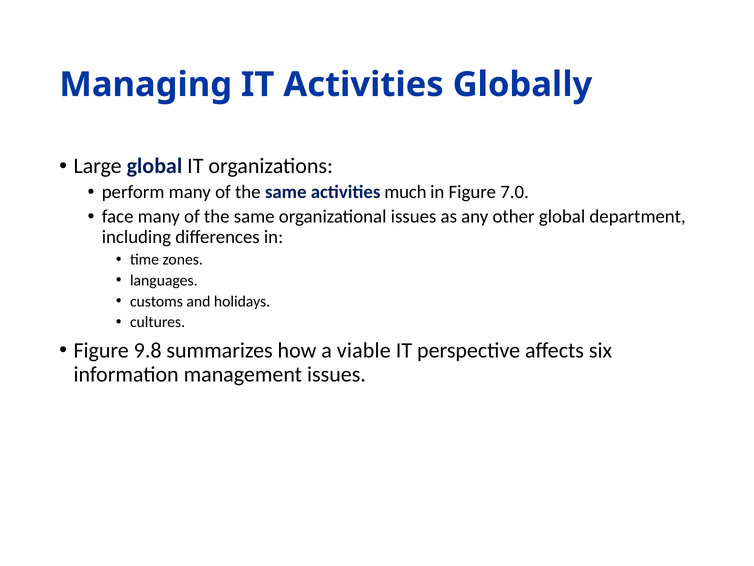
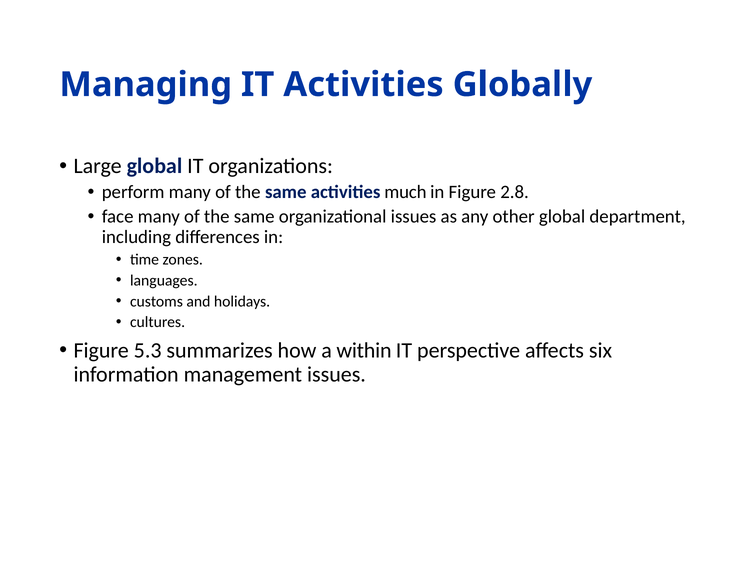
7.0: 7.0 -> 2.8
9.8: 9.8 -> 5.3
viable: viable -> within
